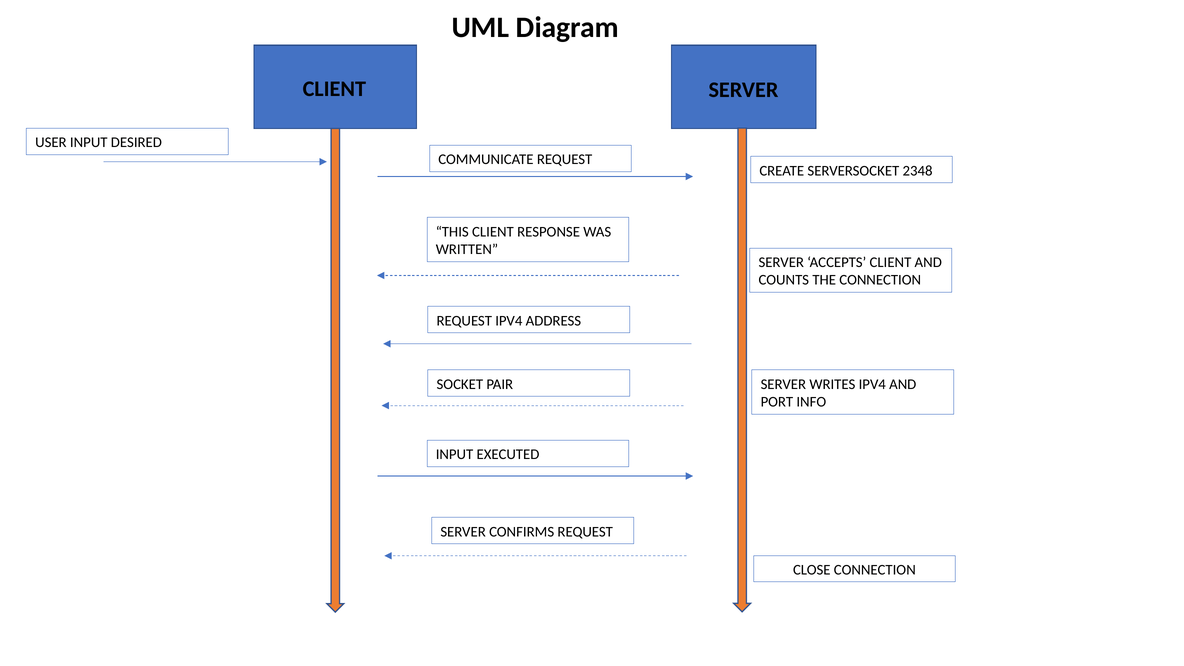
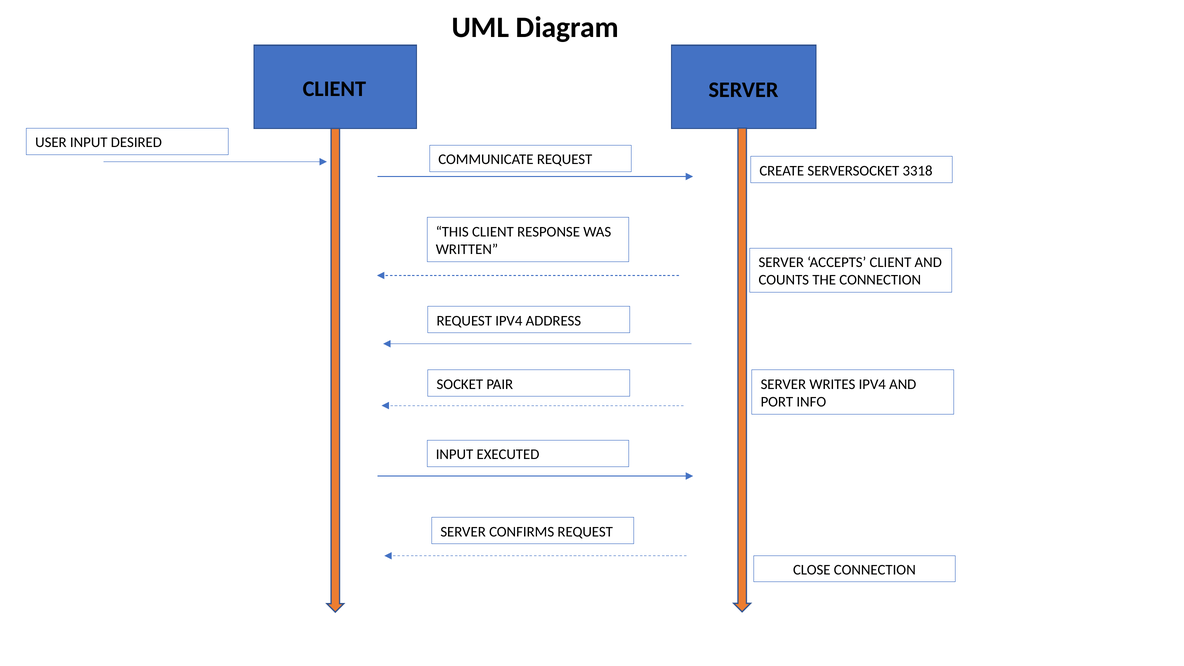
2348: 2348 -> 3318
